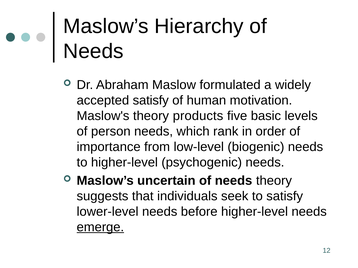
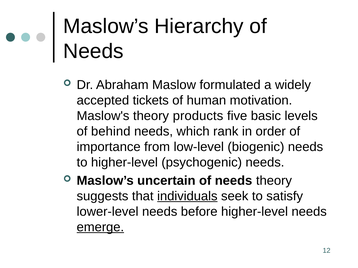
accepted satisfy: satisfy -> tickets
person: person -> behind
individuals underline: none -> present
